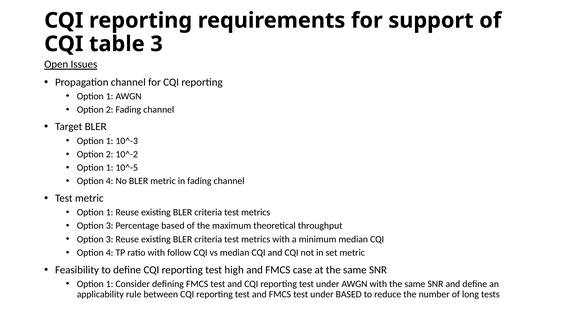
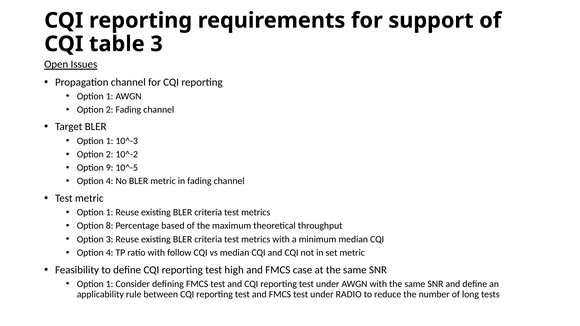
1 at (110, 168): 1 -> 9
3 at (110, 226): 3 -> 8
under BASED: BASED -> RADIO
